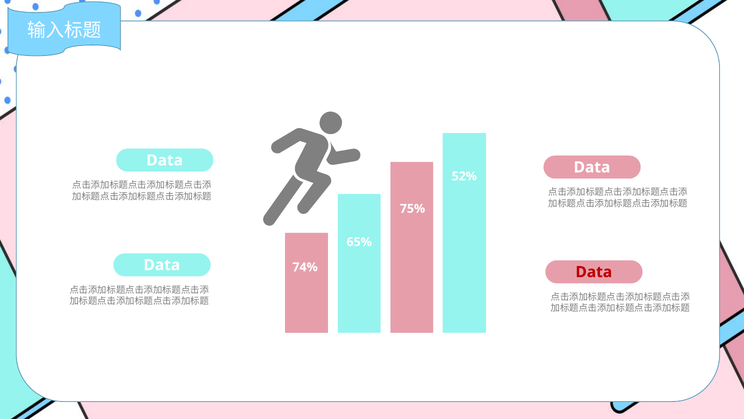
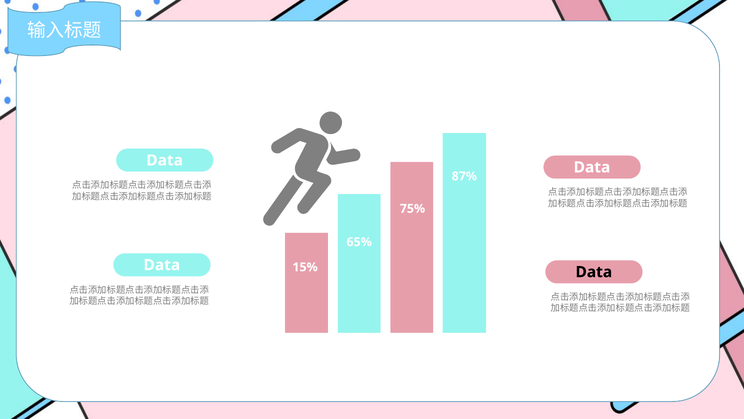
52%: 52% -> 87%
74%: 74% -> 15%
Data at (594, 272) colour: red -> black
